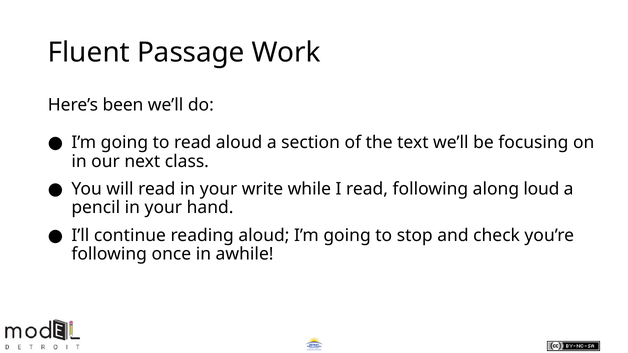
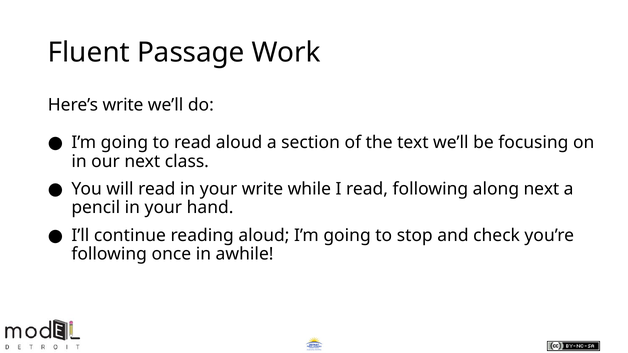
Here’s been: been -> write
along loud: loud -> next
